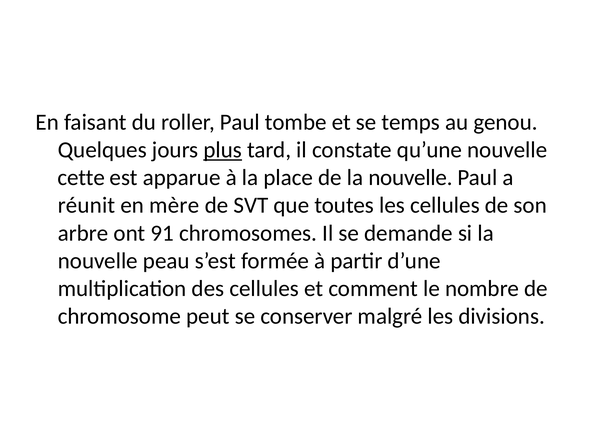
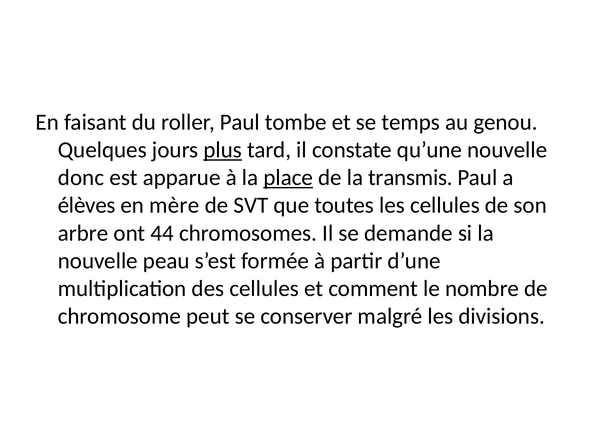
cette: cette -> donc
place underline: none -> present
de la nouvelle: nouvelle -> transmis
réunit: réunit -> élèves
91: 91 -> 44
